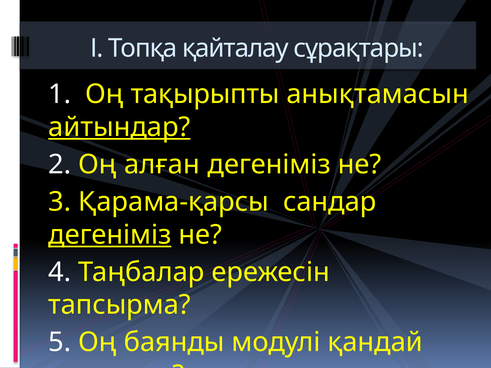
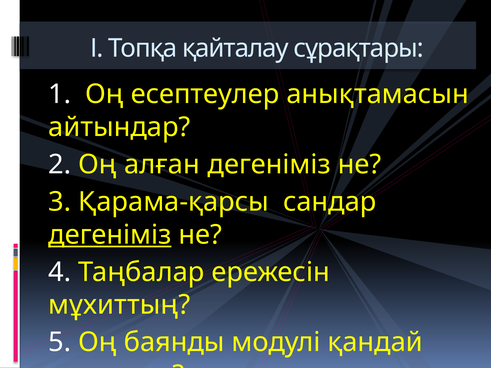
тақырыпты: тақырыпты -> есептеулер
айтындар underline: present -> none
тапсырма: тапсырма -> мұхиттың
